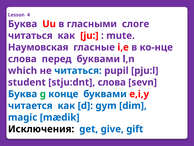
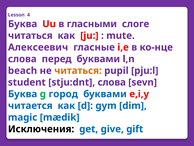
Наумовская: Наумовская -> Алексеевич
which: which -> beach
читаться at (78, 70) colour: blue -> orange
конце: конце -> город
